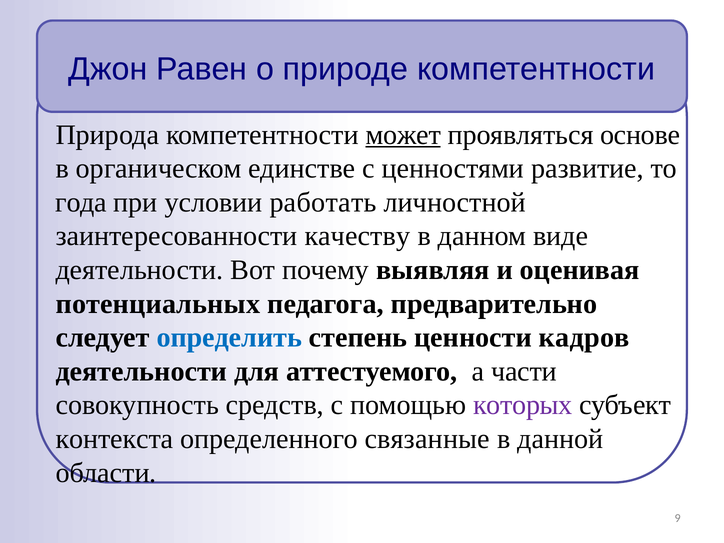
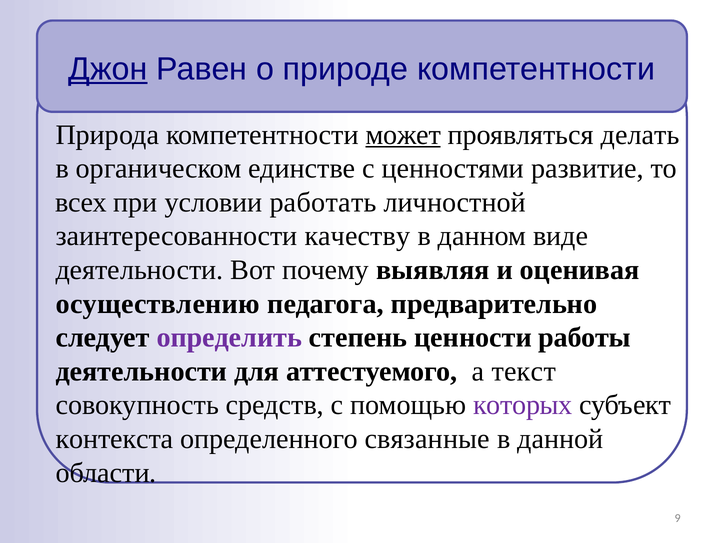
Джон underline: none -> present
основе: основе -> делать
года: года -> всех
потенциальных: потенциальных -> осуществлению
определить colour: blue -> purple
кадров: кадров -> работы
части: части -> текст
